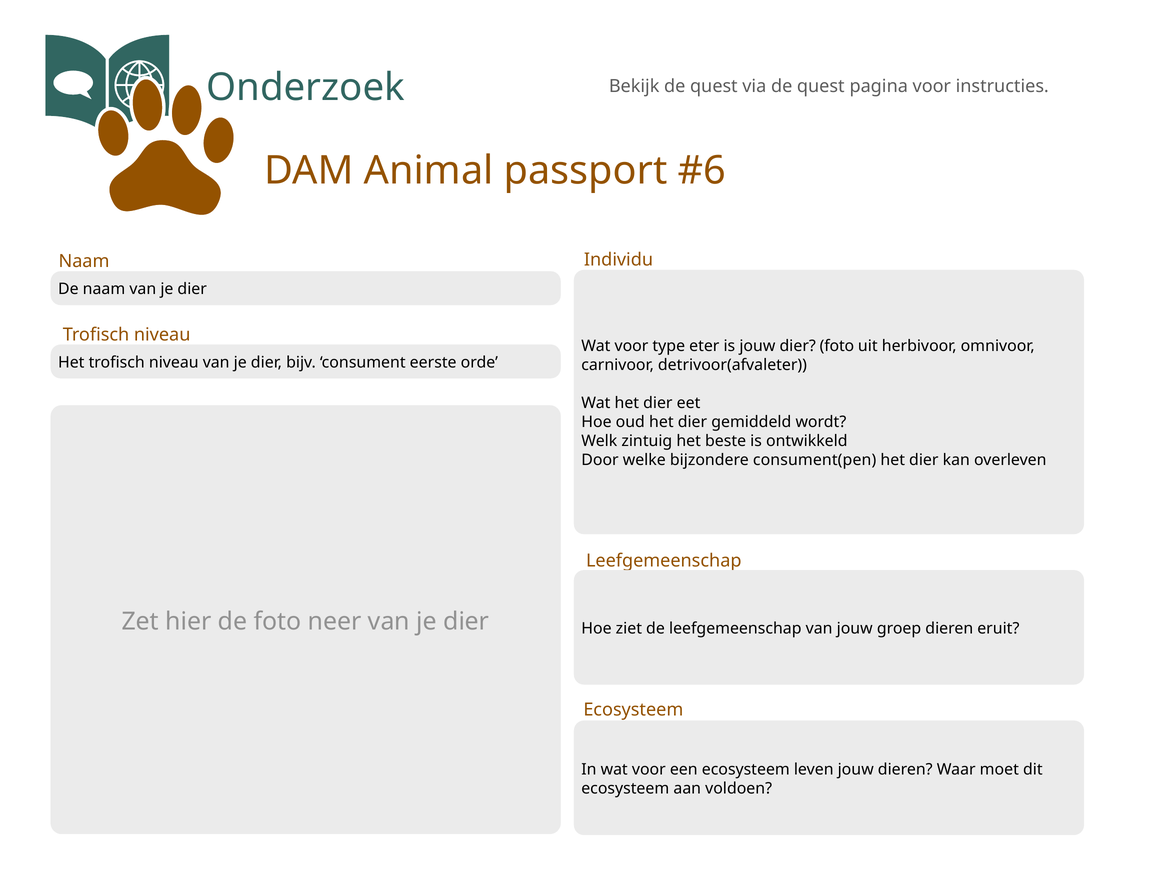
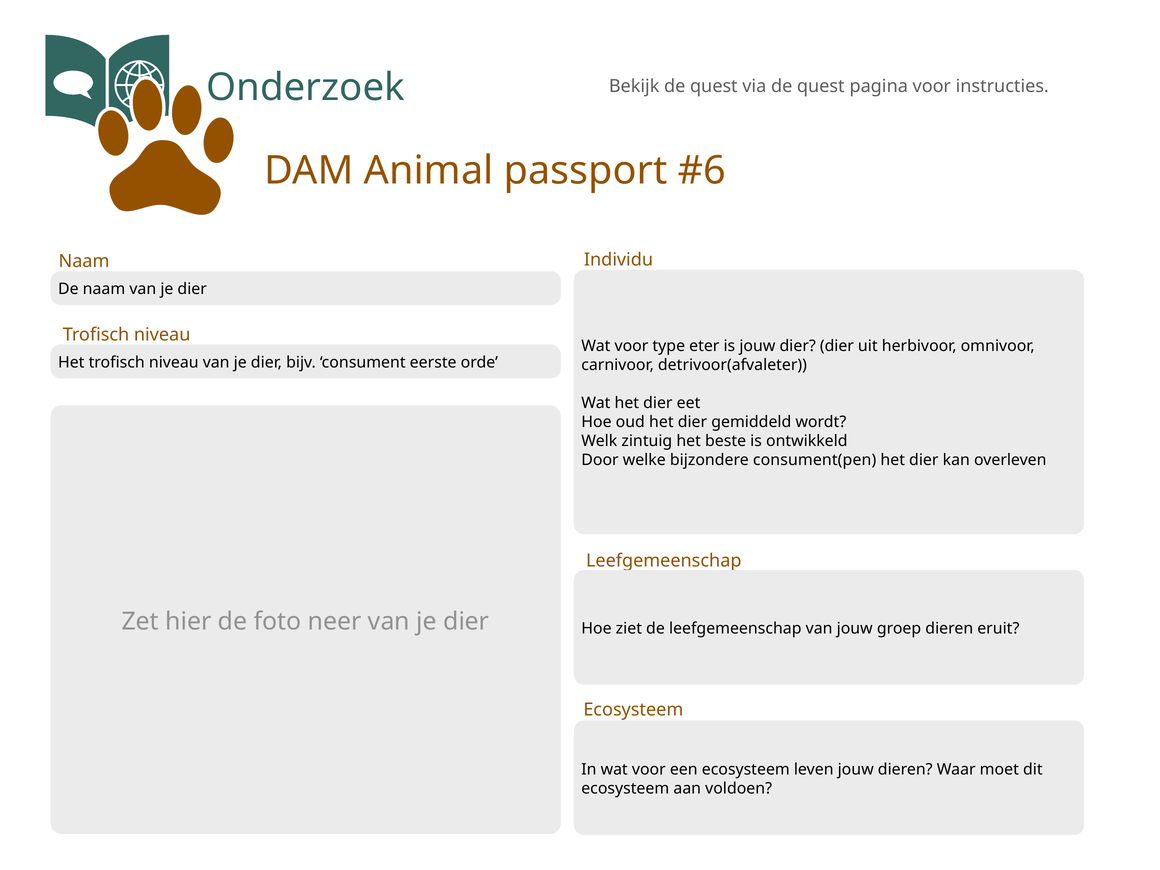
dier foto: foto -> dier
